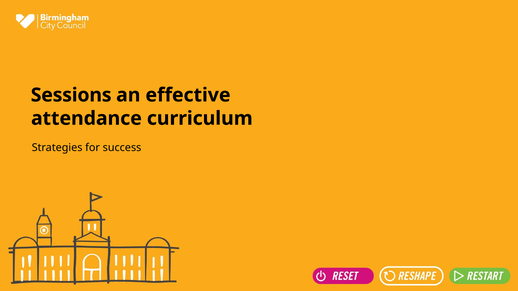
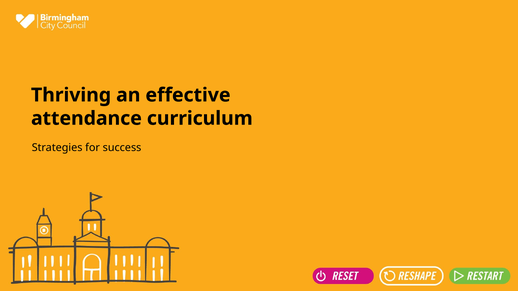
Sessions: Sessions -> Thriving
